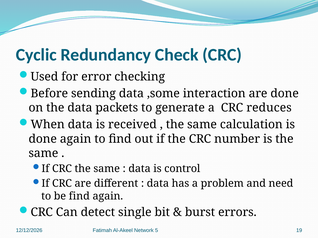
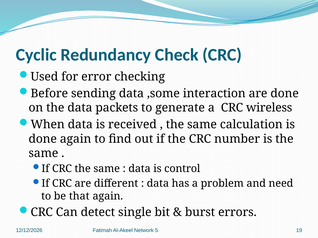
reduces: reduces -> wireless
be find: find -> that
